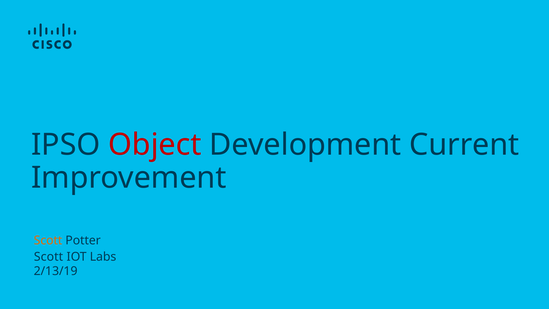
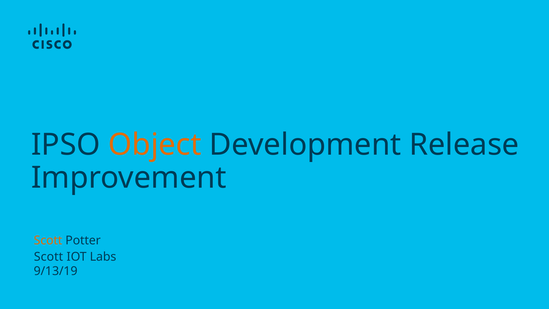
Object colour: red -> orange
Current: Current -> Release
2/13/19: 2/13/19 -> 9/13/19
